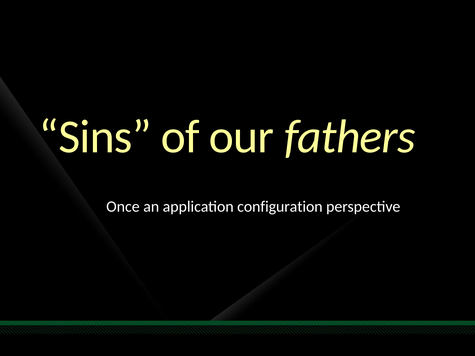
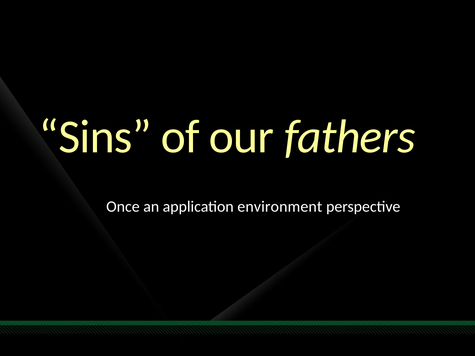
configuration: configuration -> environment
